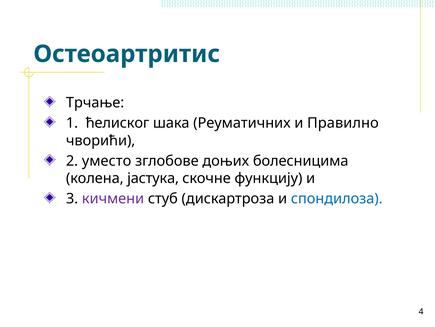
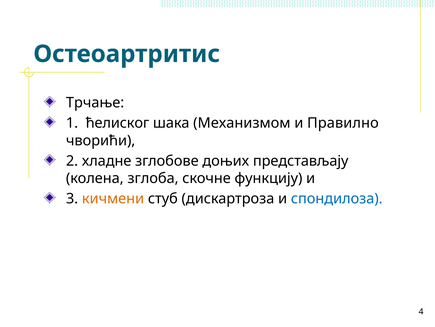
Реуматичних: Реуматичних -> Механизмом
уместо: уместо -> хладне
болесницима: болесницима -> представљају
јастука: јастука -> зглоба
кичмени colour: purple -> orange
